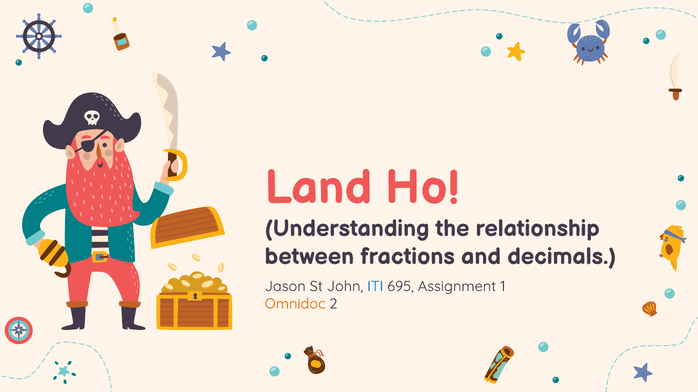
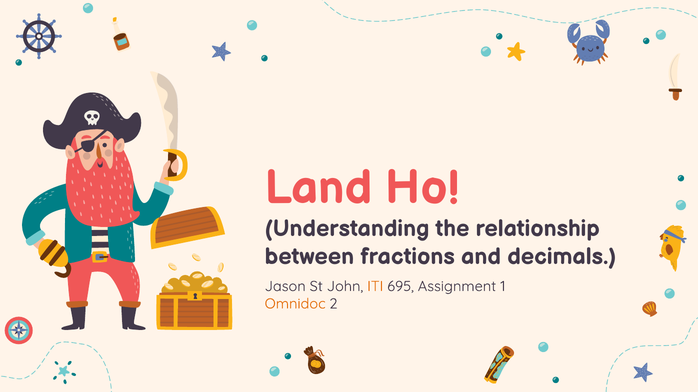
ITI colour: blue -> orange
